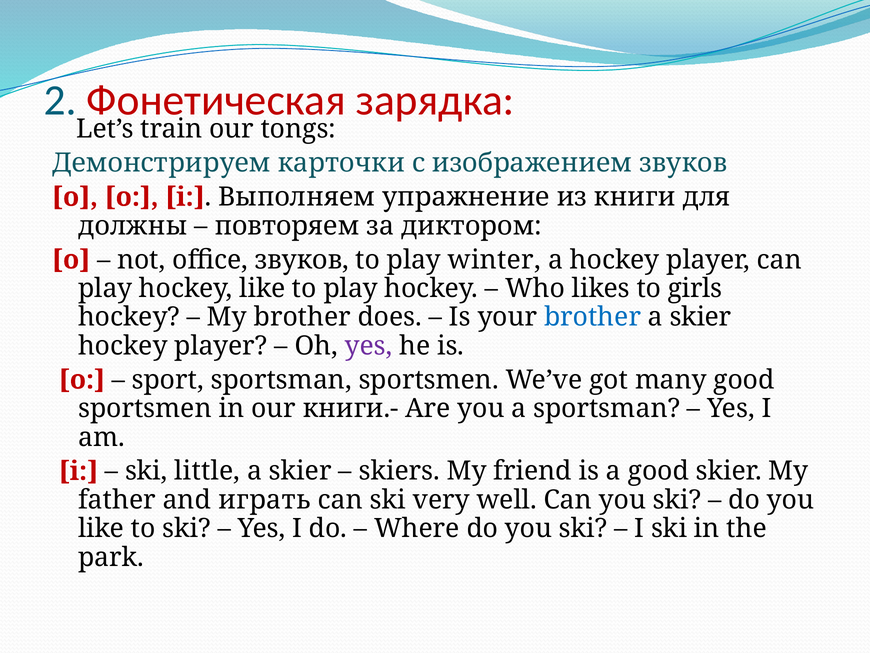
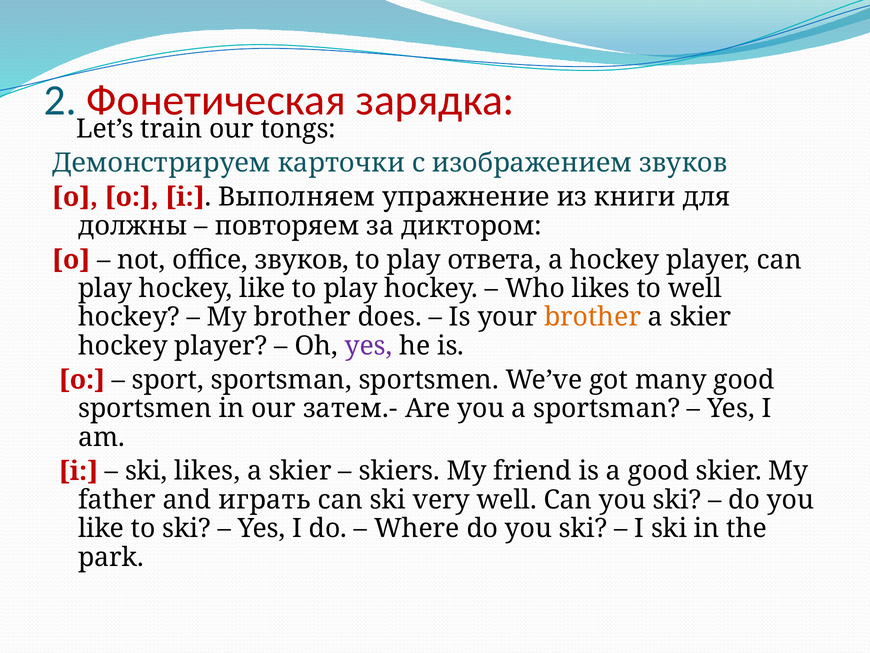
winter: winter -> ответа
to girls: girls -> well
brother at (593, 317) colour: blue -> orange
книги.-: книги.- -> затем.-
ski little: little -> likes
